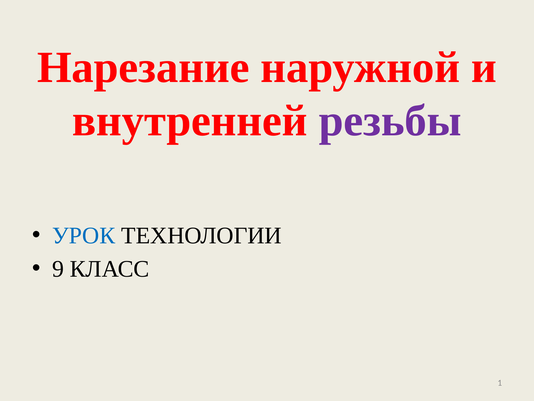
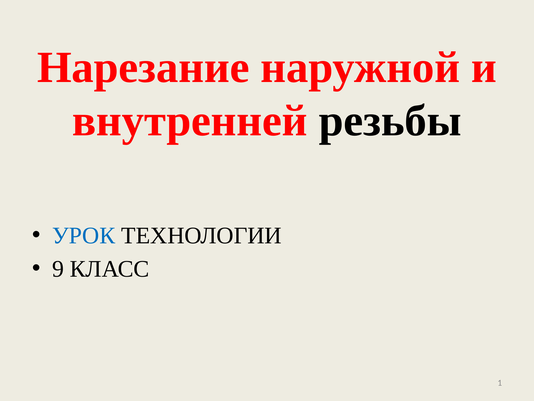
резьбы colour: purple -> black
